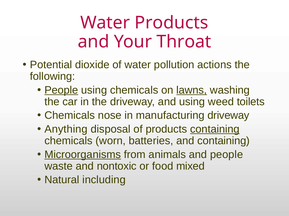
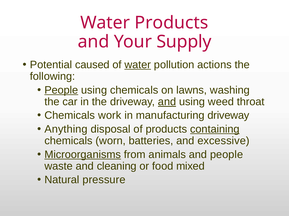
Throat: Throat -> Supply
dioxide: dioxide -> caused
water at (138, 65) underline: none -> present
lawns underline: present -> none
and at (167, 102) underline: none -> present
toilets: toilets -> throat
nose: nose -> work
and containing: containing -> excessive
nontoxic: nontoxic -> cleaning
including: including -> pressure
